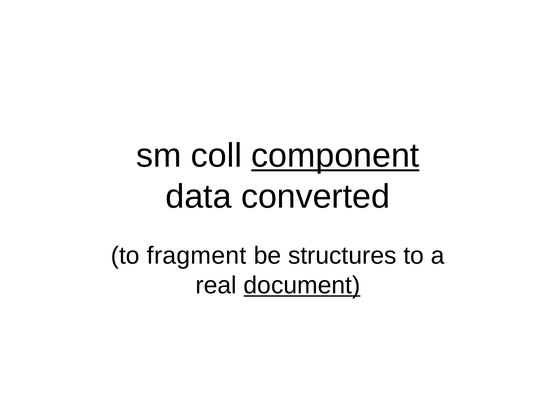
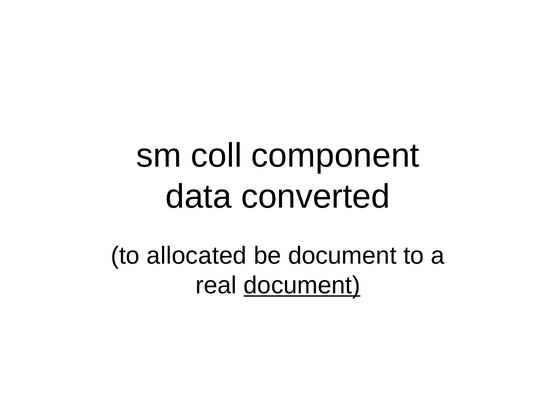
component underline: present -> none
fragment: fragment -> allocated
be structures: structures -> document
